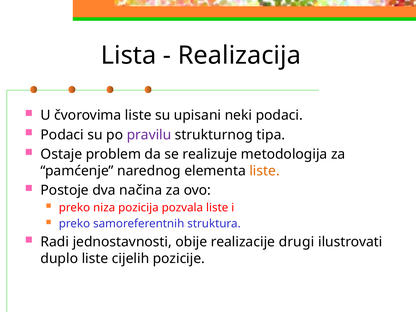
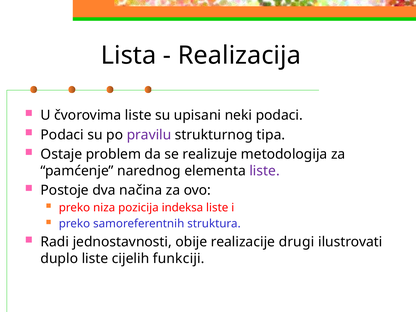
liste at (265, 171) colour: orange -> purple
pozvala: pozvala -> indeksa
pozicije: pozicije -> funkciji
